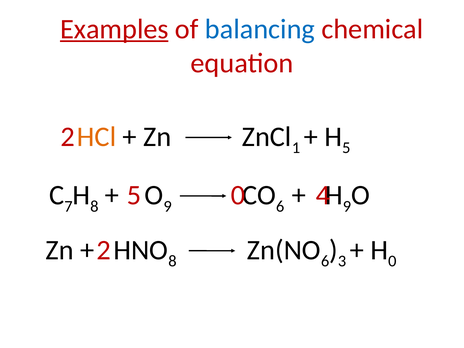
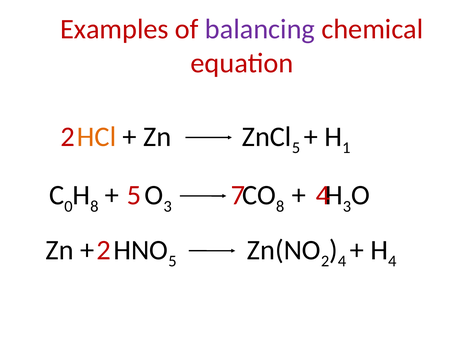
Examples underline: present -> none
balancing colour: blue -> purple
1 at (296, 148): 1 -> 5
5 at (346, 148): 5 -> 1
7: 7 -> 0
9 at (168, 206): 9 -> 3
5 0: 0 -> 7
6 at (280, 206): 6 -> 8
9 at (347, 206): 9 -> 3
8 at (172, 261): 8 -> 5
6 at (325, 261): 6 -> 2
3 at (342, 261): 3 -> 4
0 at (392, 261): 0 -> 4
